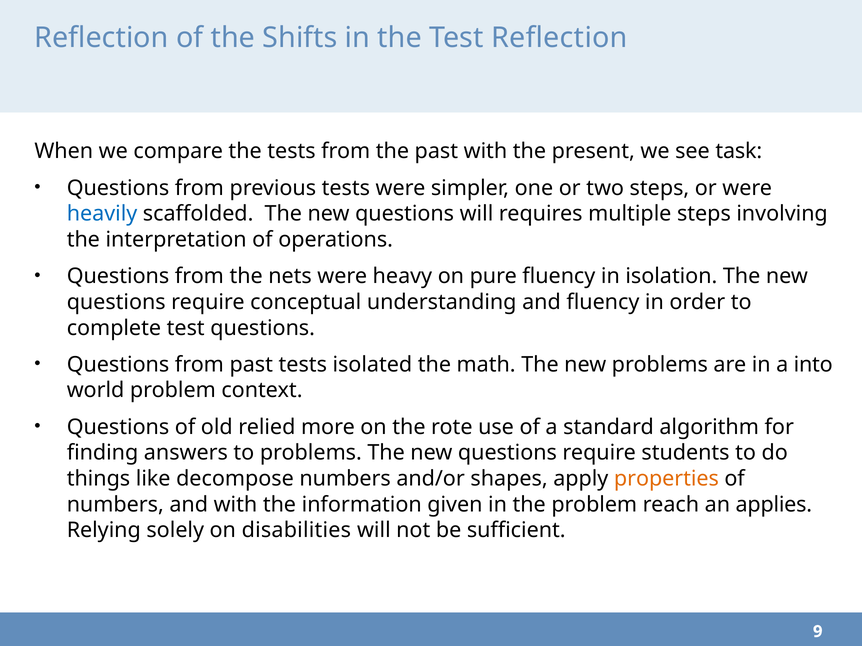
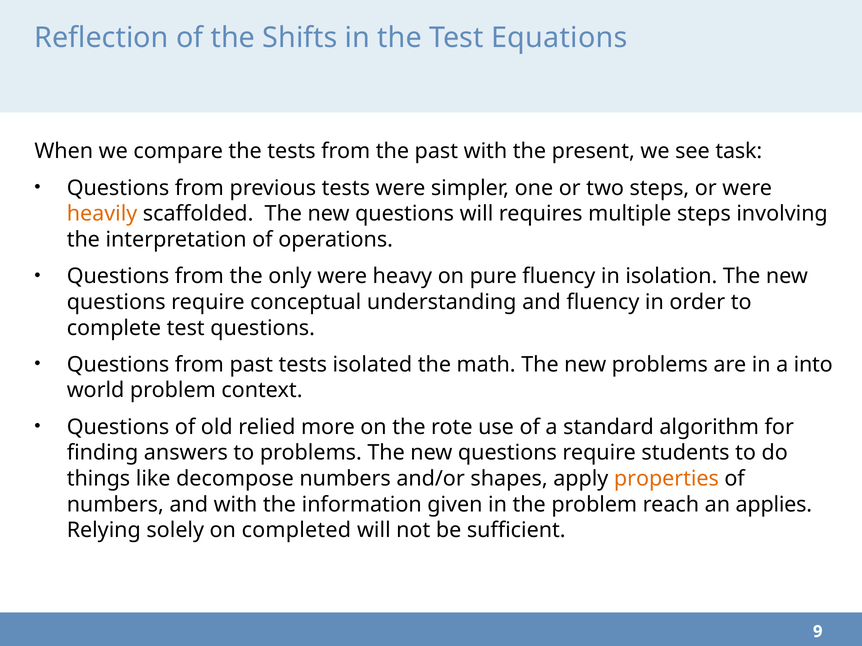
Test Reflection: Reflection -> Equations
heavily colour: blue -> orange
nets: nets -> only
disabilities: disabilities -> completed
